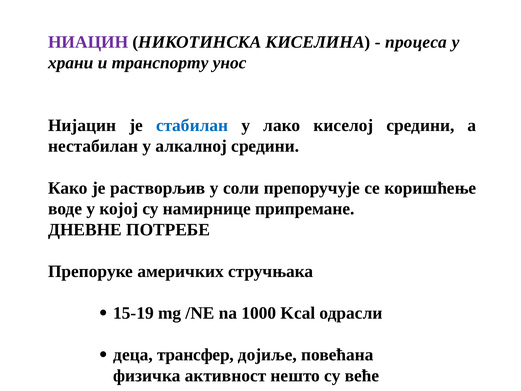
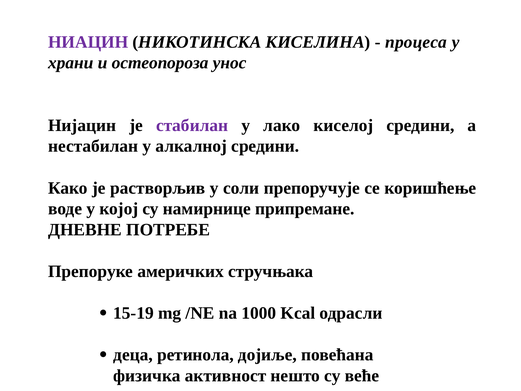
транспорту: транспорту -> остеопороза
стабилан colour: blue -> purple
трансфер: трансфер -> ретинола
